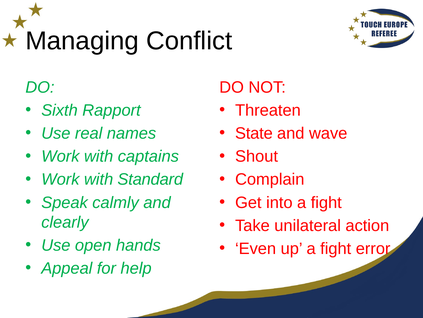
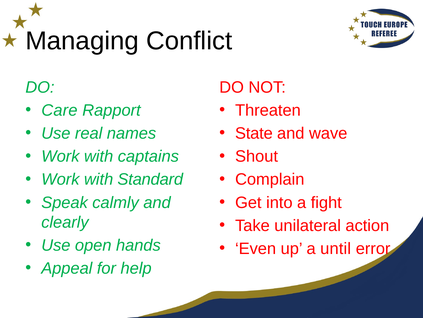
Sixth: Sixth -> Care
up a fight: fight -> until
